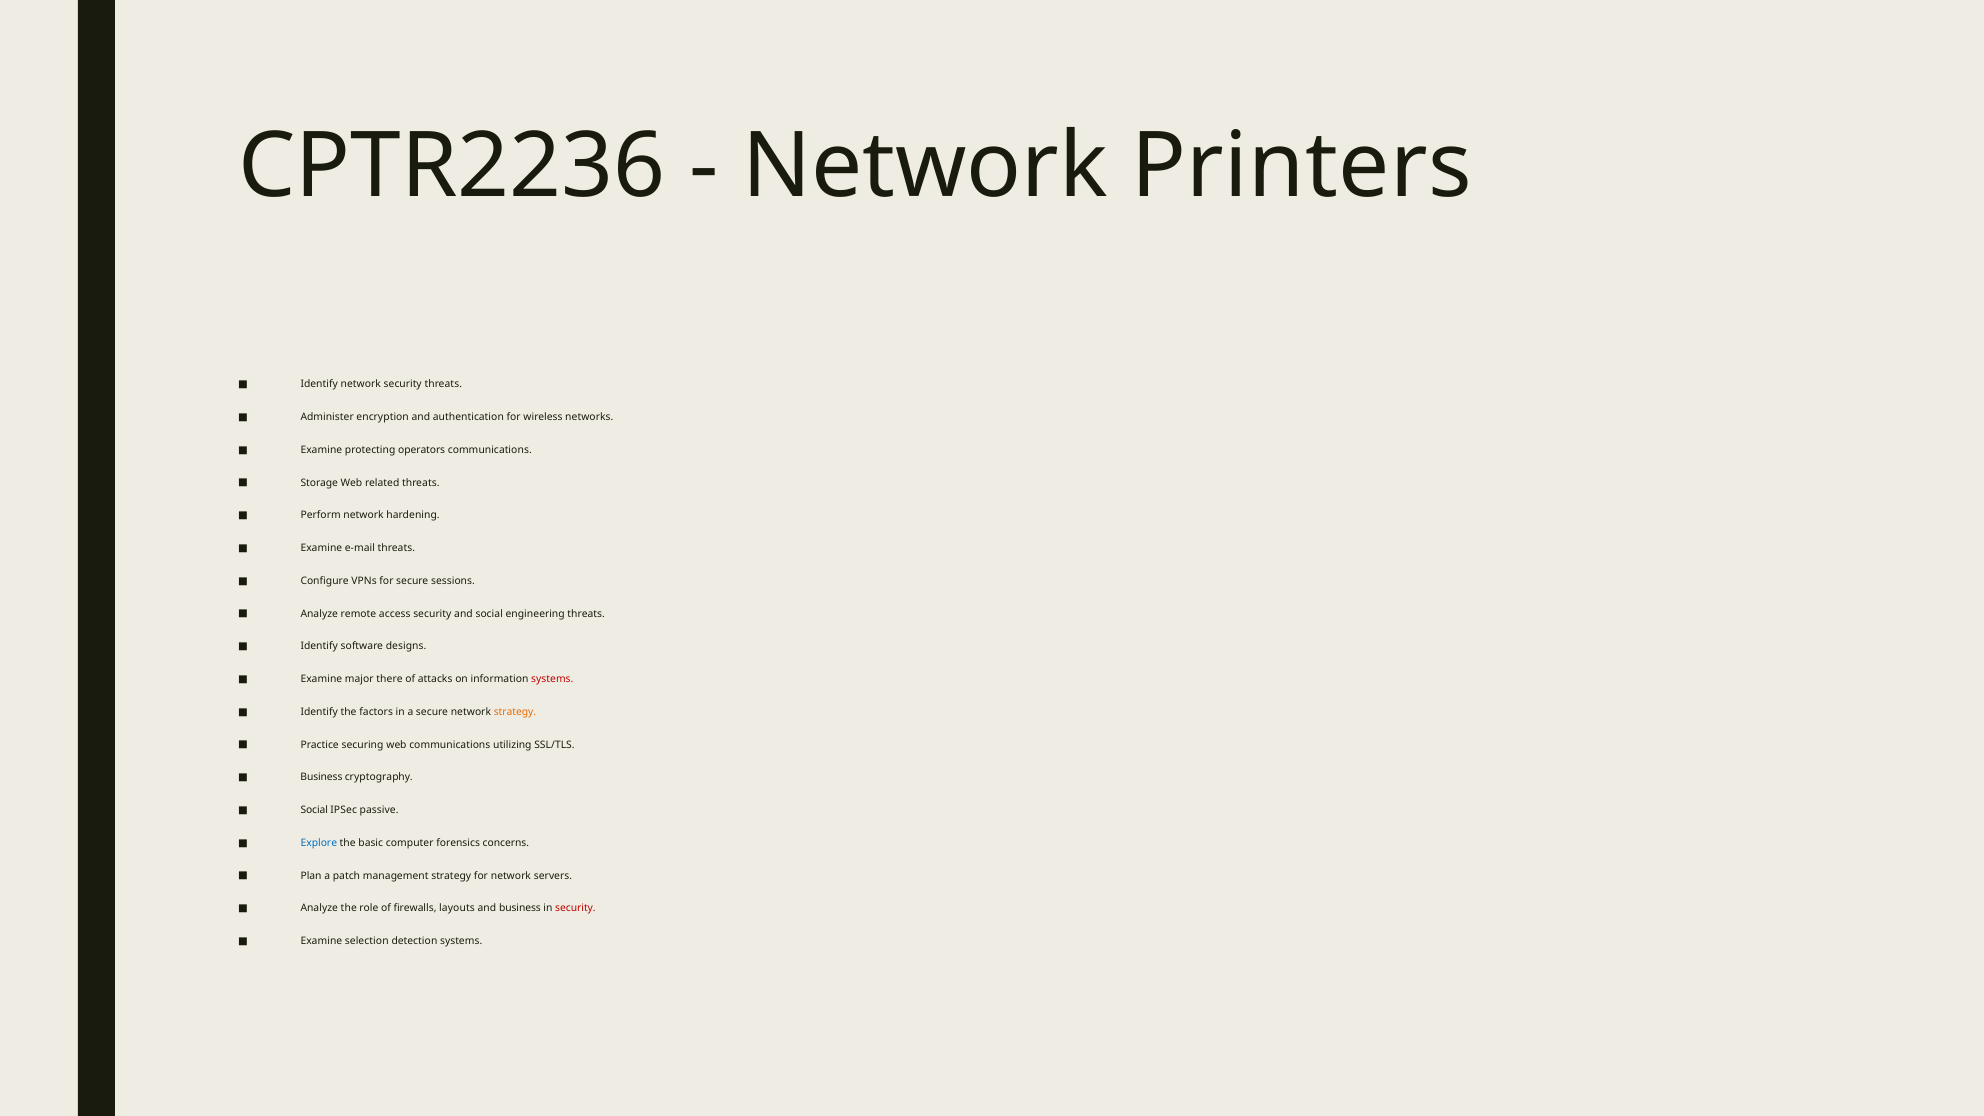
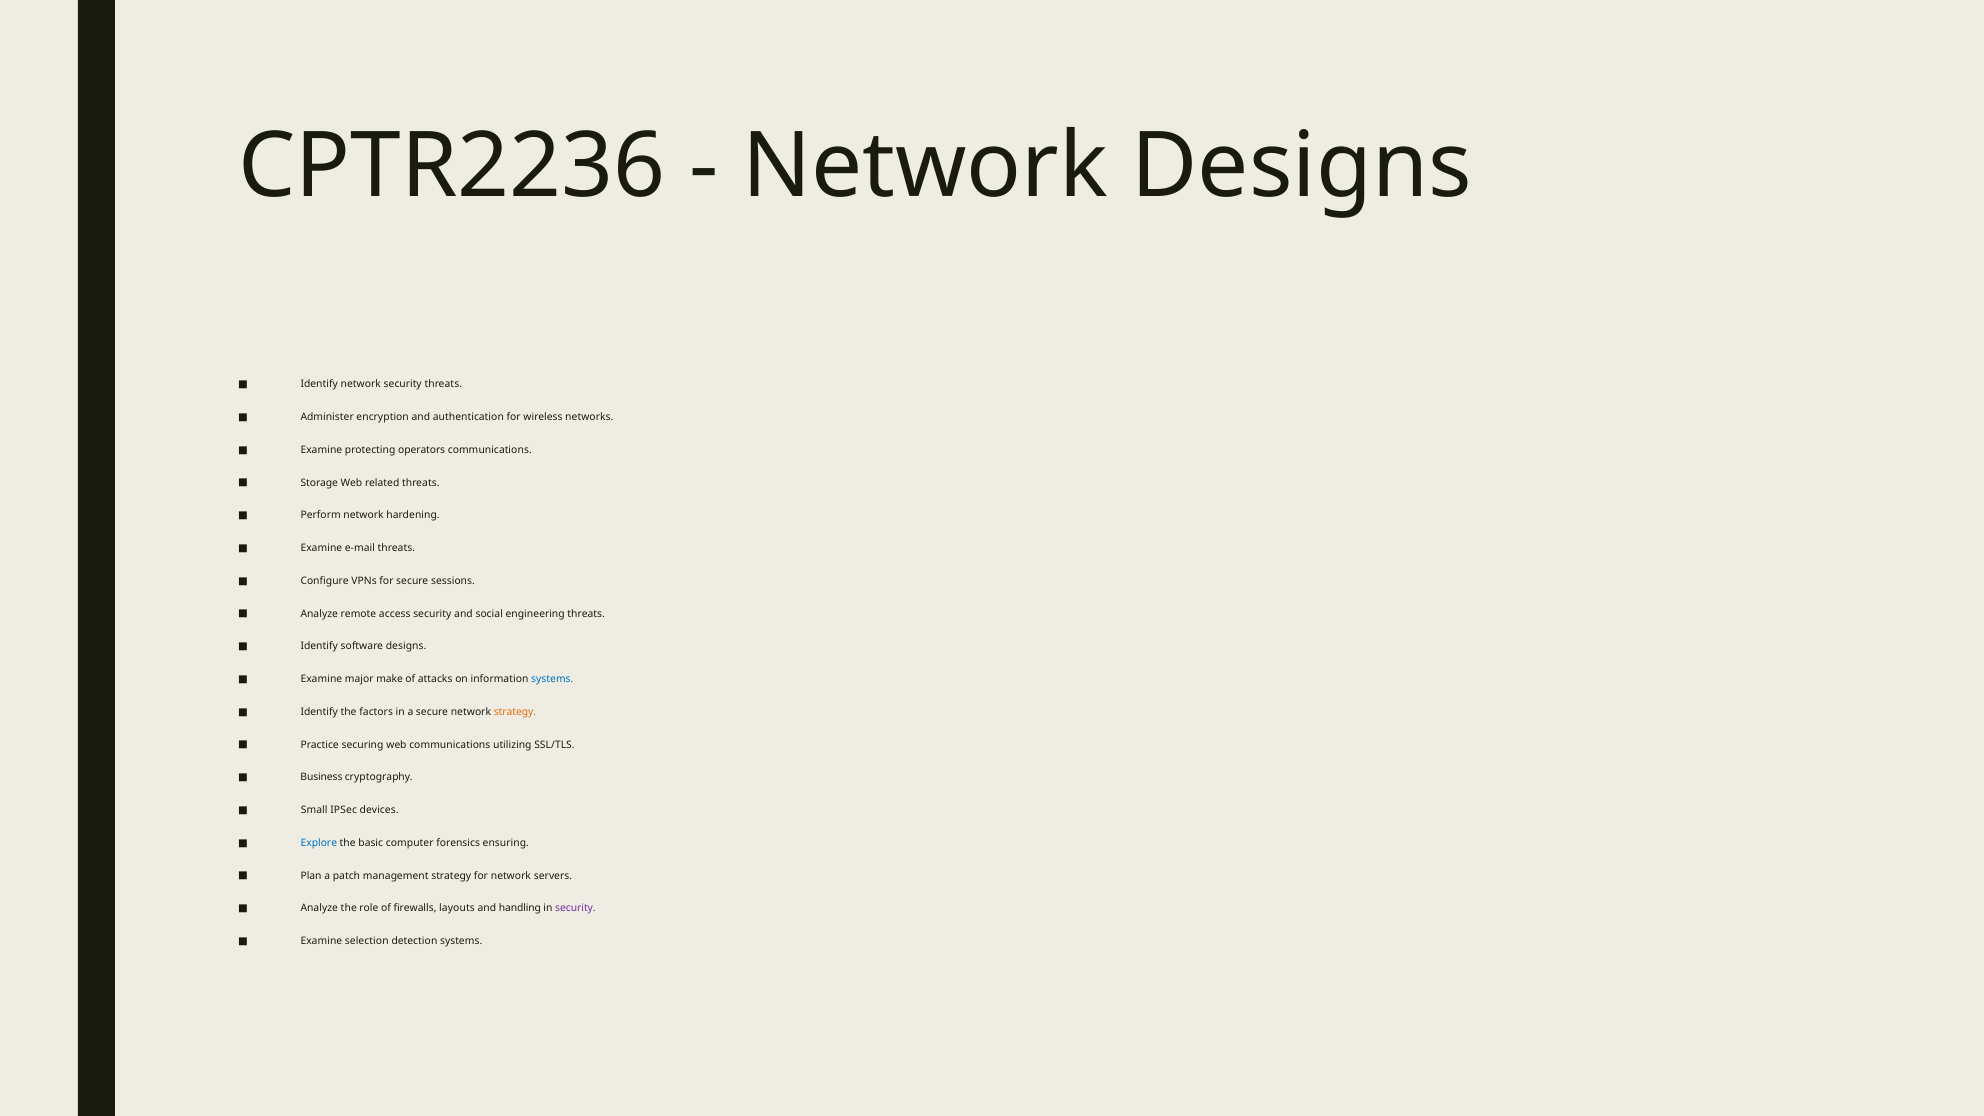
Network Printers: Printers -> Designs
there: there -> make
systems at (552, 679) colour: red -> blue
Social at (314, 810): Social -> Small
passive: passive -> devices
concerns: concerns -> ensuring
and business: business -> handling
security at (575, 908) colour: red -> purple
